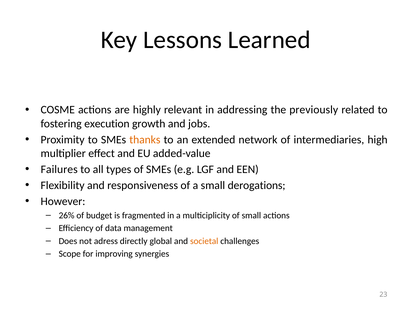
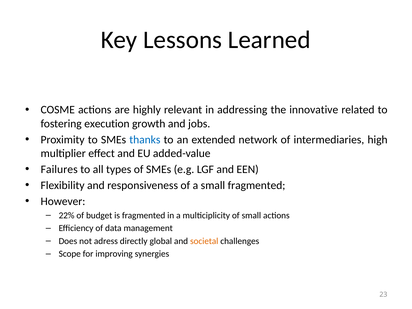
previously: previously -> innovative
thanks colour: orange -> blue
small derogations: derogations -> fragmented
26%: 26% -> 22%
